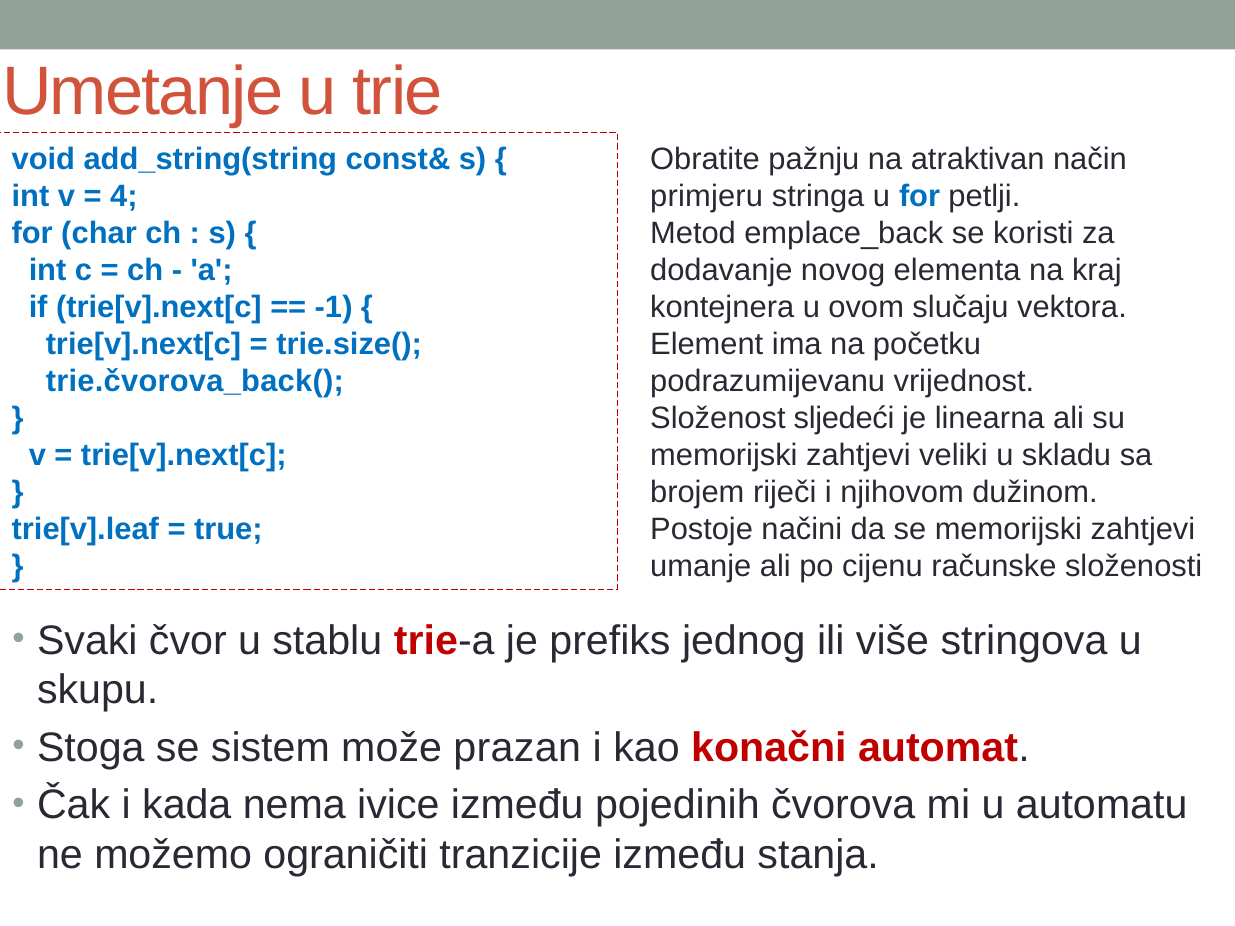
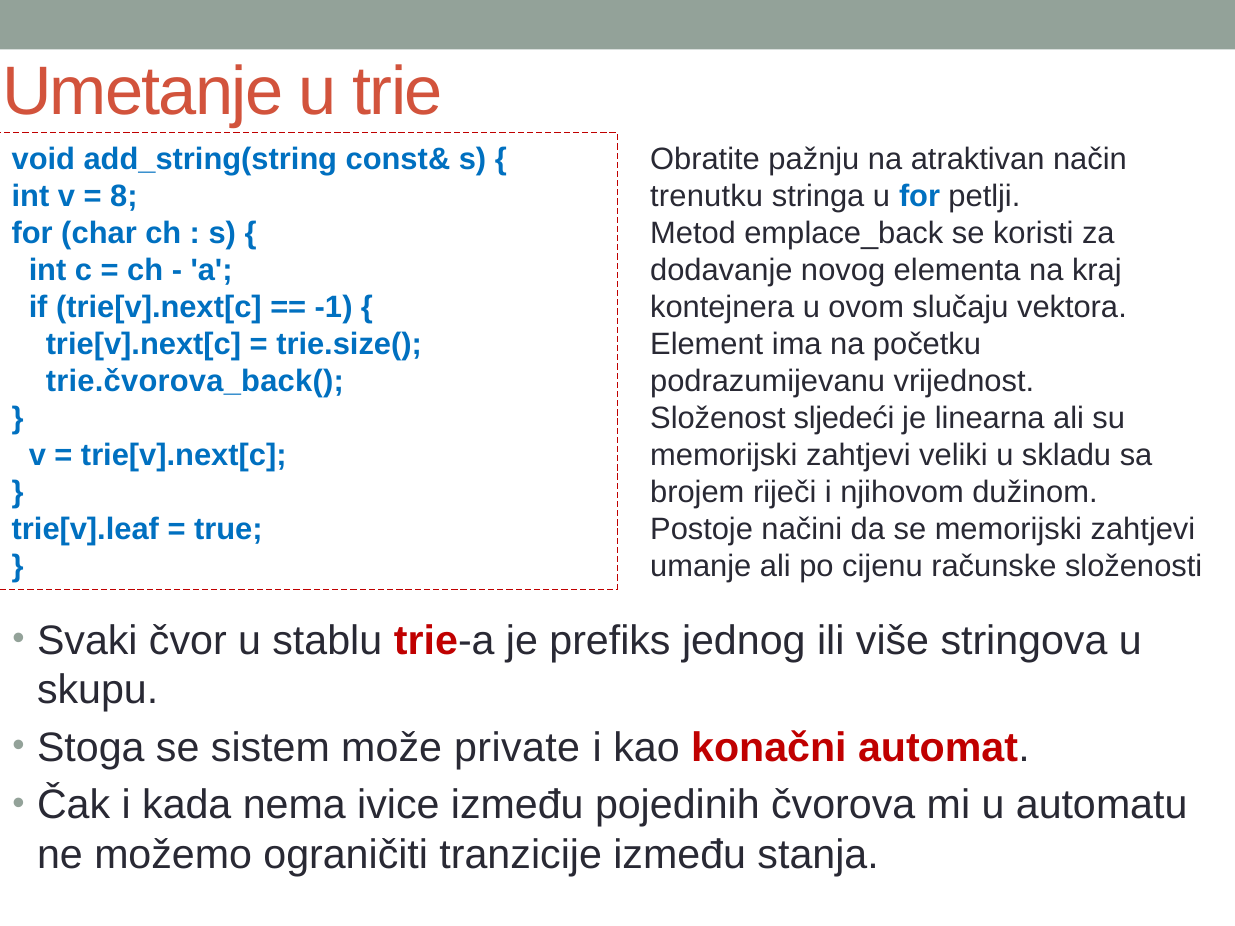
4: 4 -> 8
primjeru: primjeru -> trenutku
prazan: prazan -> private
